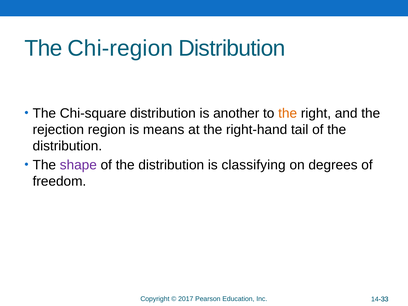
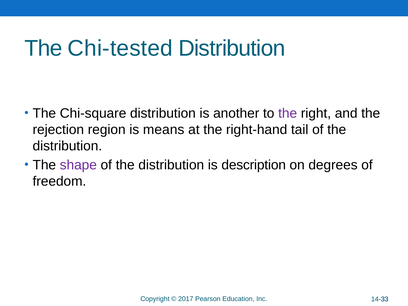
Chi-region: Chi-region -> Chi-tested
the at (288, 113) colour: orange -> purple
classifying: classifying -> description
